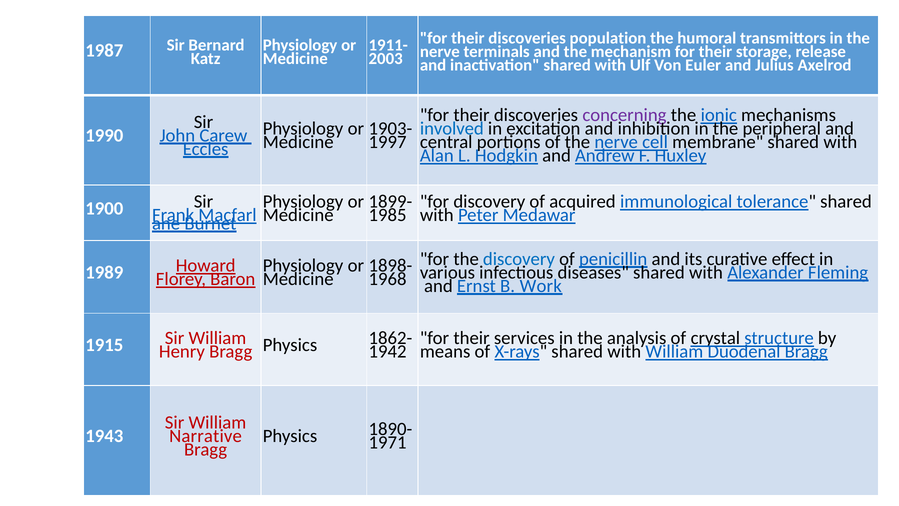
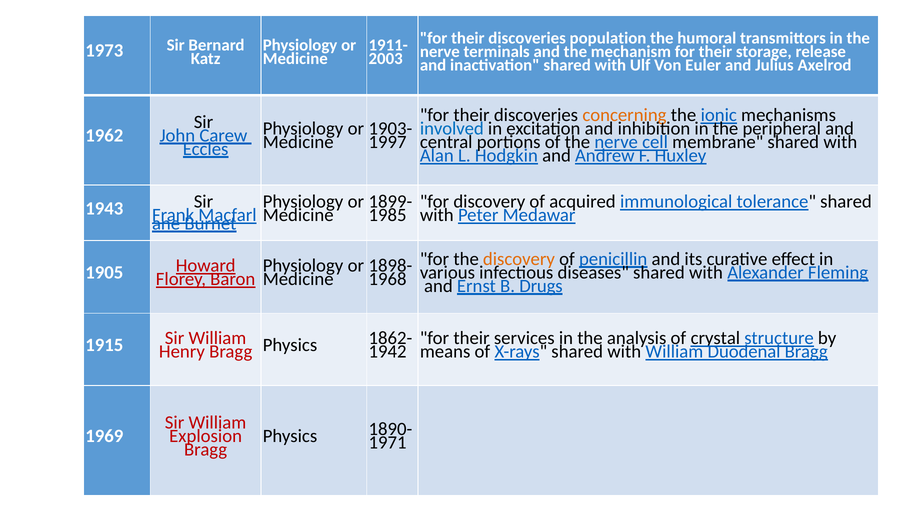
1987: 1987 -> 1973
concerning colour: purple -> orange
1990: 1990 -> 1962
1900: 1900 -> 1943
discovery at (519, 259) colour: blue -> orange
1989: 1989 -> 1905
Work: Work -> Drugs
1943: 1943 -> 1969
Narrative: Narrative -> Explosion
